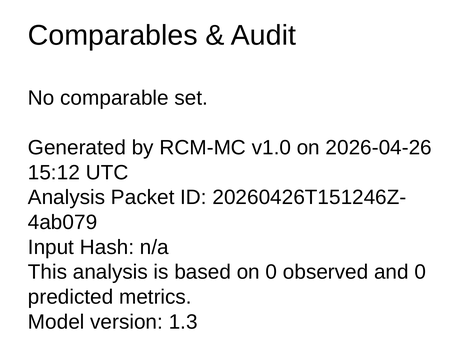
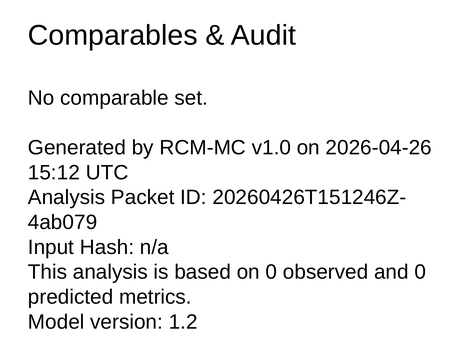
1.3: 1.3 -> 1.2
